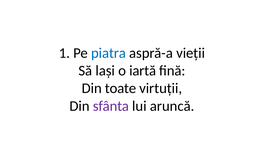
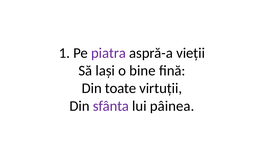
piatra colour: blue -> purple
iartă: iartă -> bine
aruncă: aruncă -> pâinea
